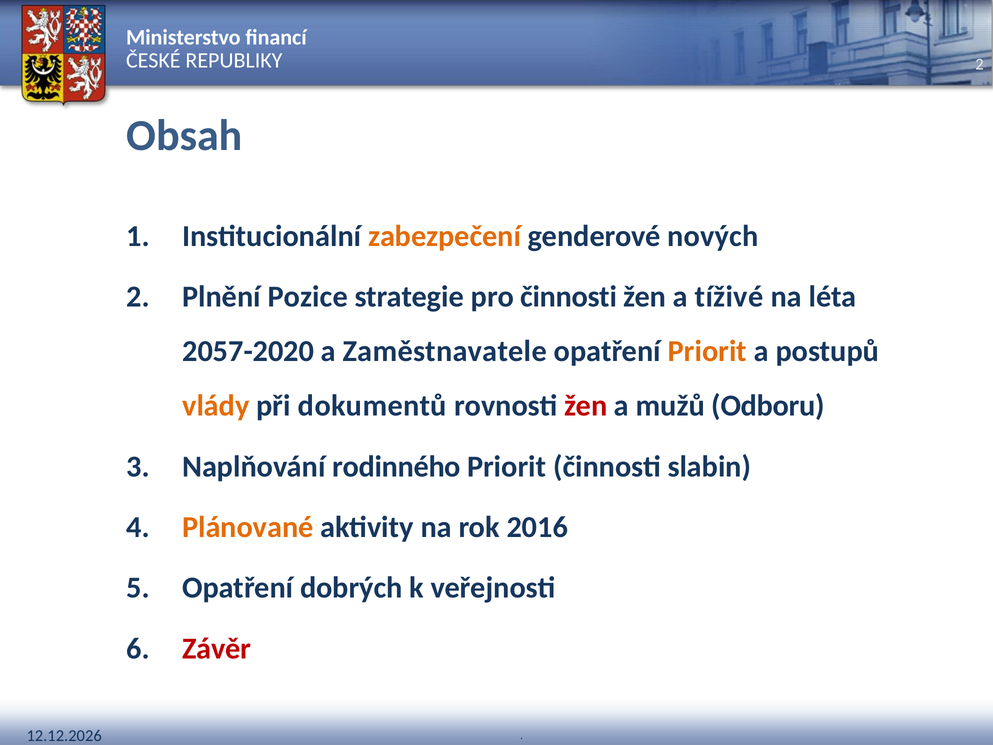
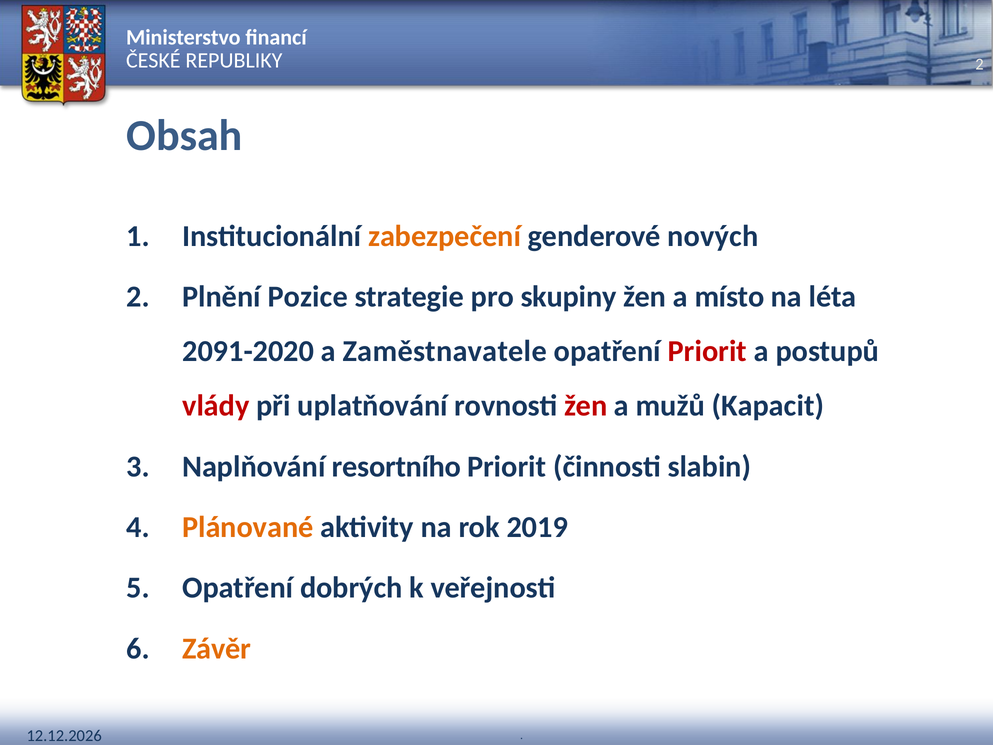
pro činnosti: činnosti -> skupiny
tíživé: tíživé -> místo
2057-2020: 2057-2020 -> 2091-2020
Priorit at (707, 351) colour: orange -> red
vlády colour: orange -> red
dokumentů: dokumentů -> uplatňování
Odboru: Odboru -> Kapacit
rodinného: rodinného -> resortního
2016: 2016 -> 2019
Závěr colour: red -> orange
